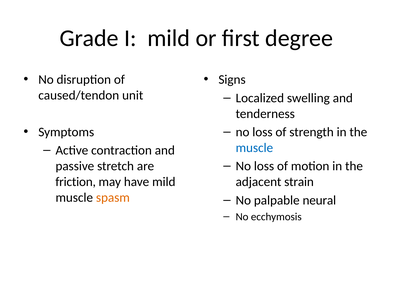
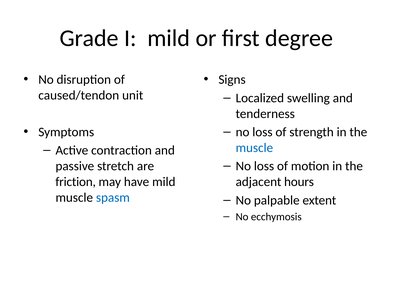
strain: strain -> hours
spasm colour: orange -> blue
neural: neural -> extent
